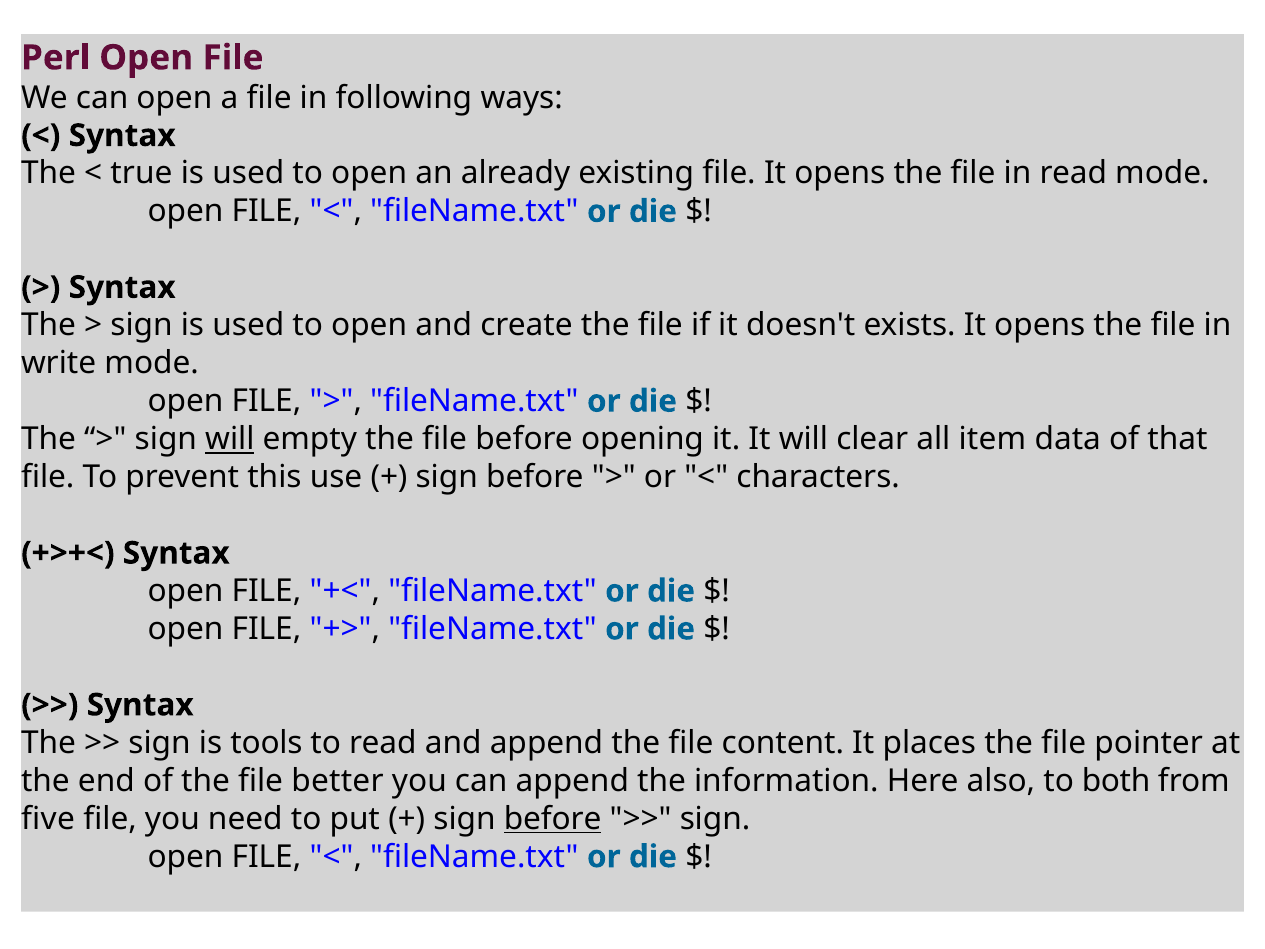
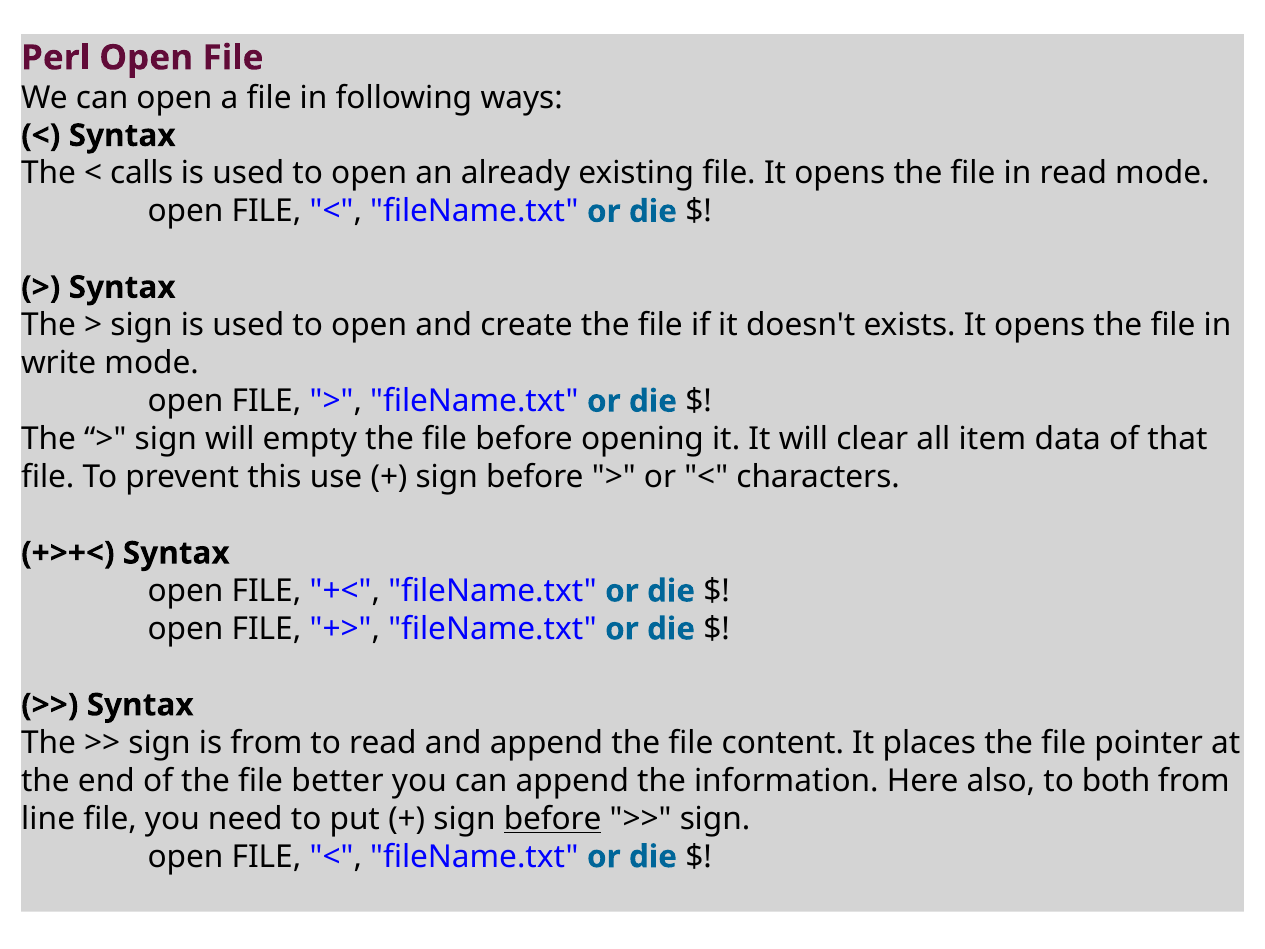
true: true -> calls
will at (230, 439) underline: present -> none
is tools: tools -> from
five: five -> line
